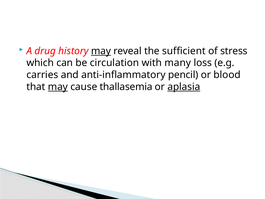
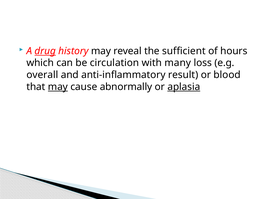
drug underline: none -> present
may at (101, 51) underline: present -> none
stress: stress -> hours
carries: carries -> overall
pencil: pencil -> result
thallasemia: thallasemia -> abnormally
